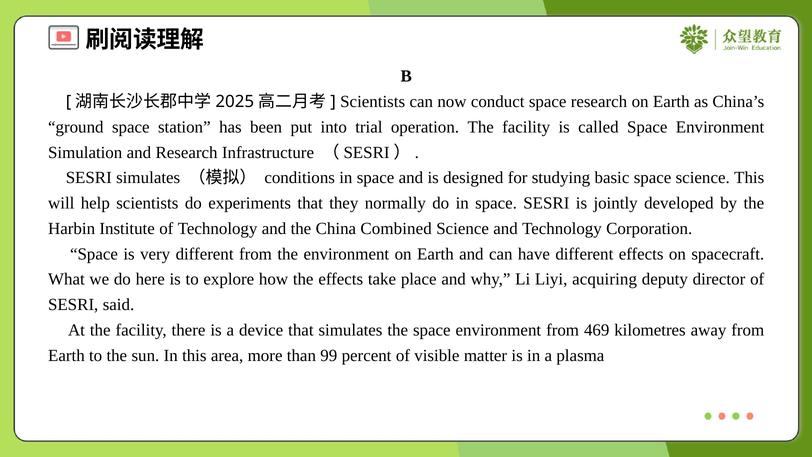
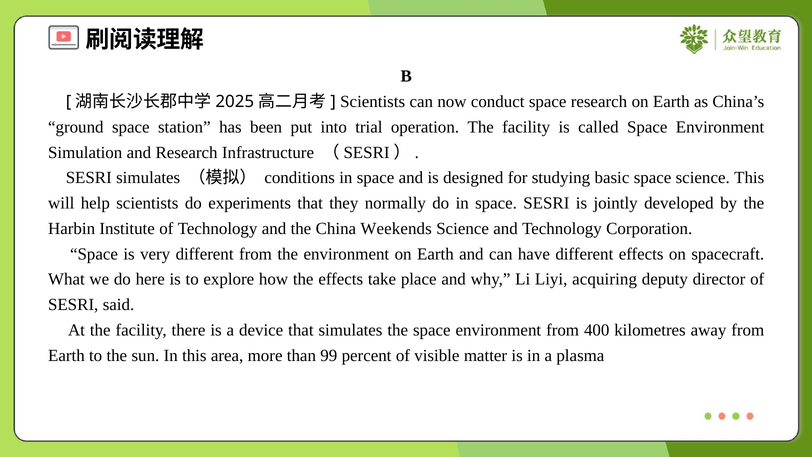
Combined: Combined -> Weekends
469: 469 -> 400
